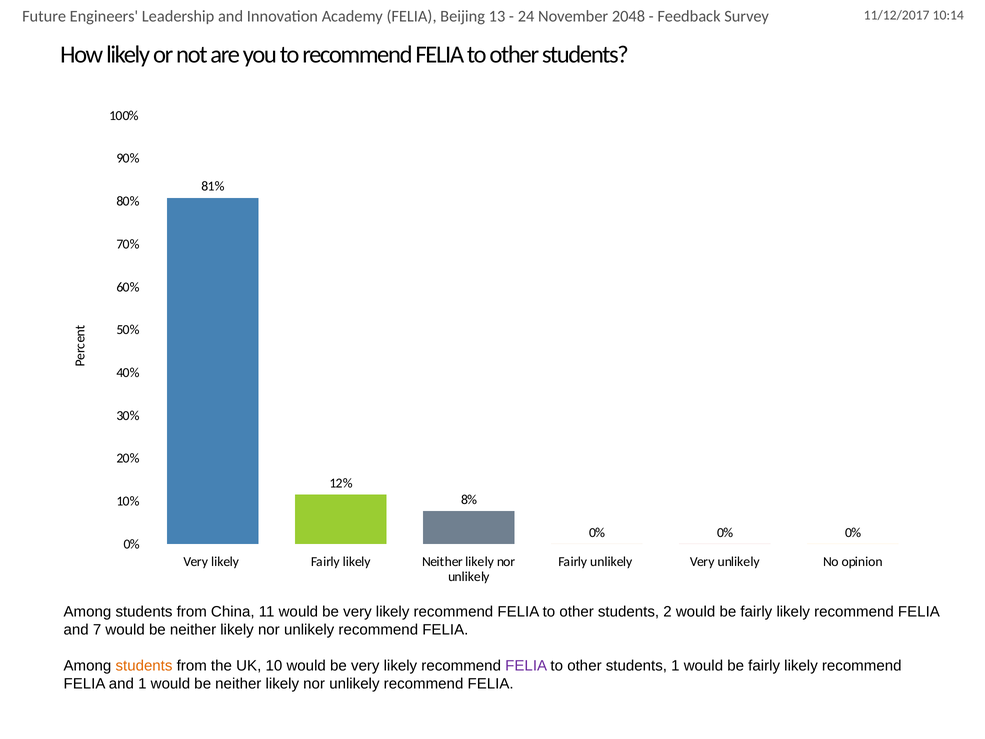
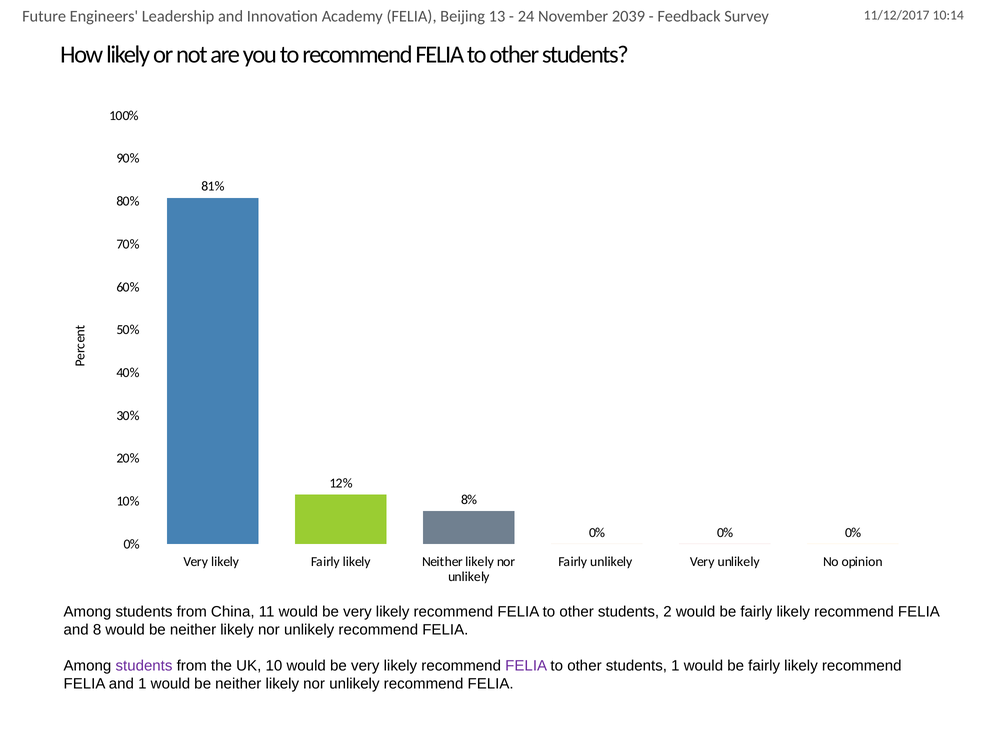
2048: 2048 -> 2039
7: 7 -> 8
students at (144, 666) colour: orange -> purple
